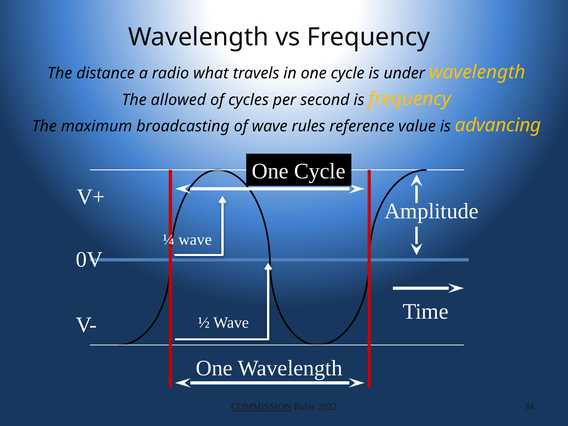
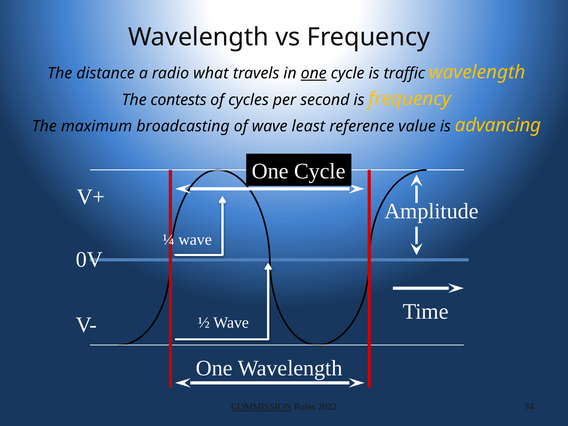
one at (314, 73) underline: none -> present
under: under -> traffic
allowed: allowed -> contests
wave rules: rules -> least
